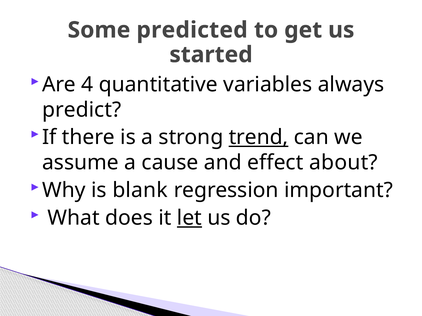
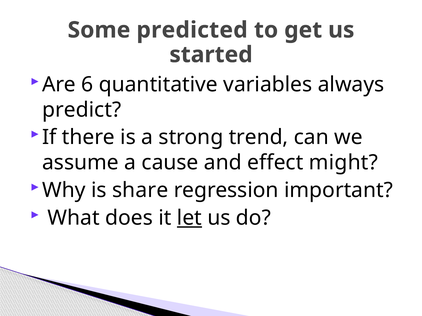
4: 4 -> 6
trend underline: present -> none
about: about -> might
blank: blank -> share
